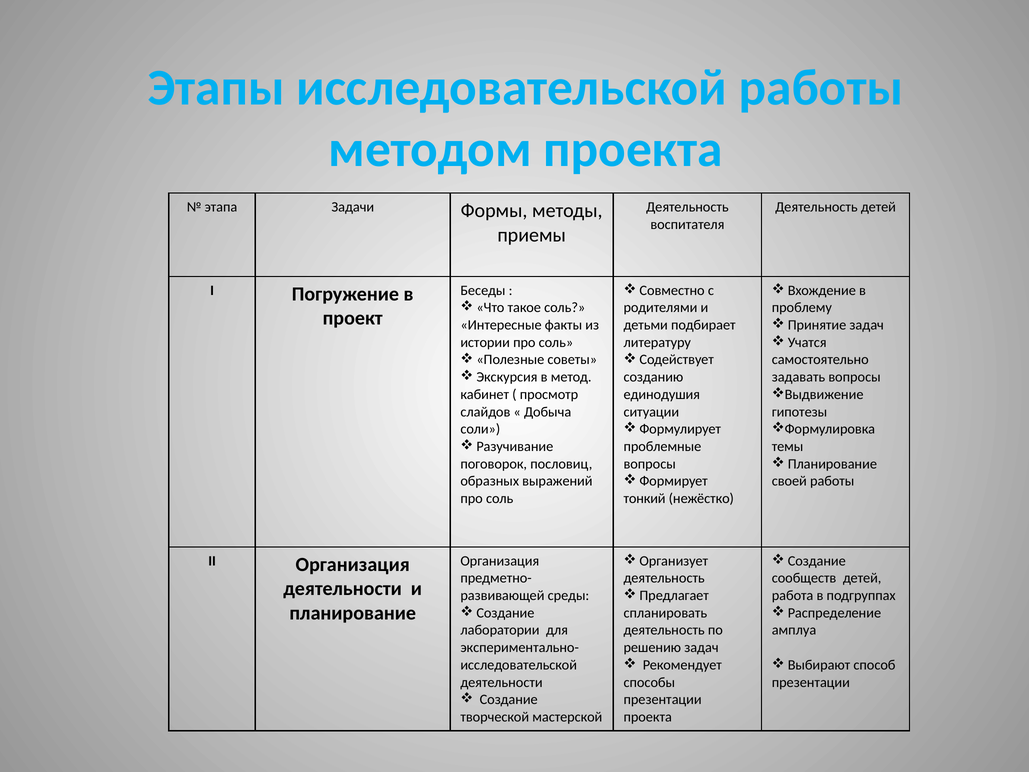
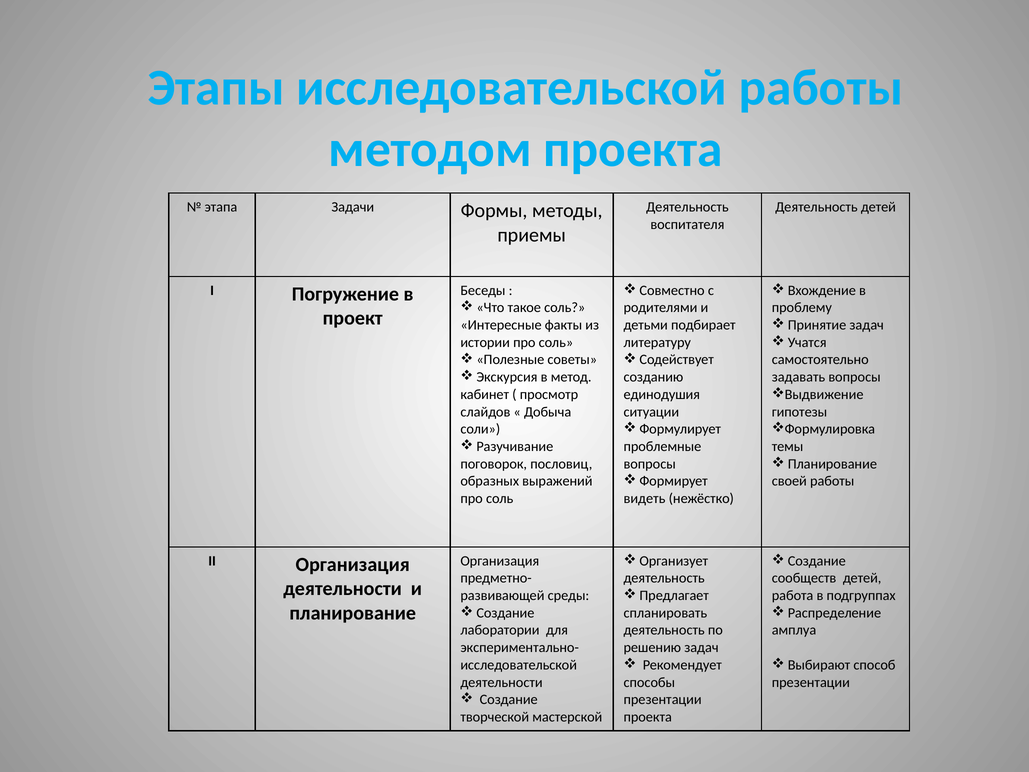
тонкий: тонкий -> видеть
